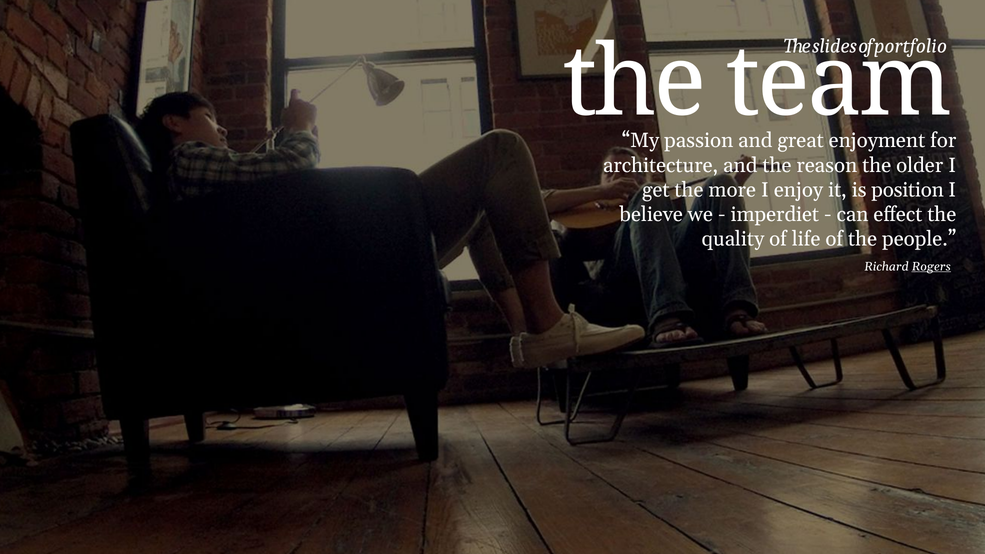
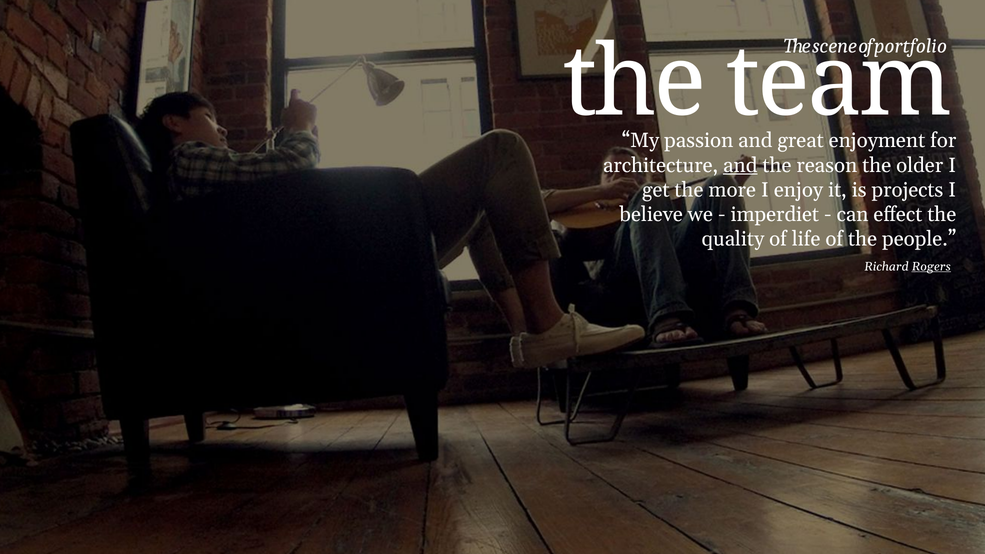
slides: slides -> scene
and at (740, 165) underline: none -> present
position: position -> projects
